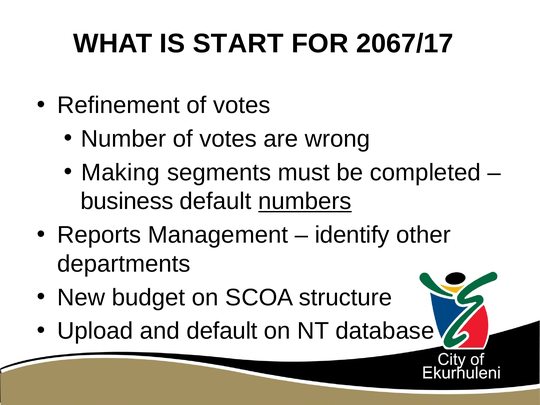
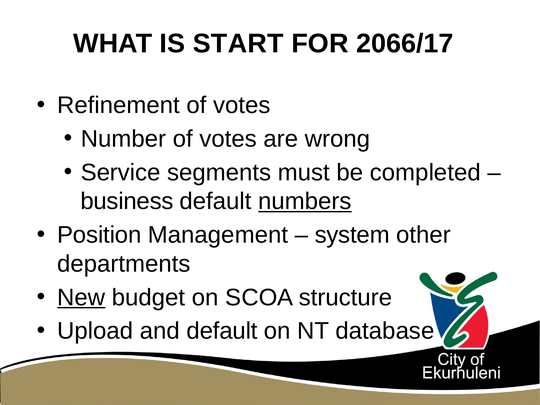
2067/17: 2067/17 -> 2066/17
Making: Making -> Service
Reports: Reports -> Position
identify: identify -> system
New underline: none -> present
